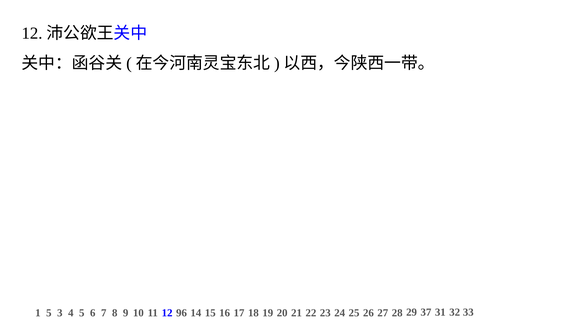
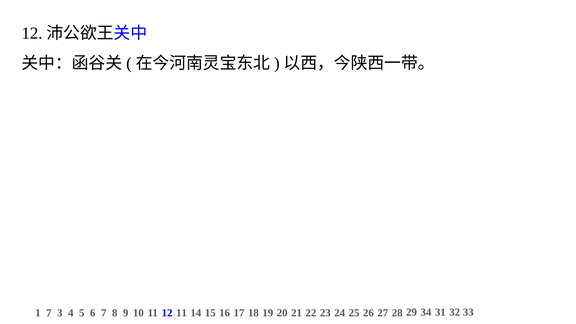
1 5: 5 -> 7
12 96: 96 -> 11
37: 37 -> 34
